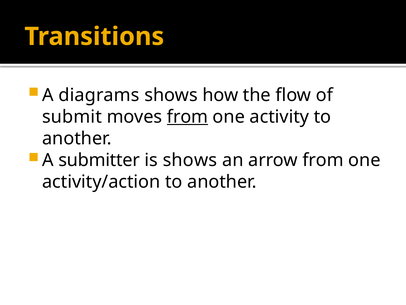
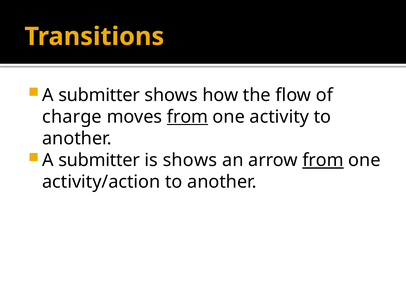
diagrams at (99, 95): diagrams -> submitter
submit: submit -> charge
from at (323, 160) underline: none -> present
